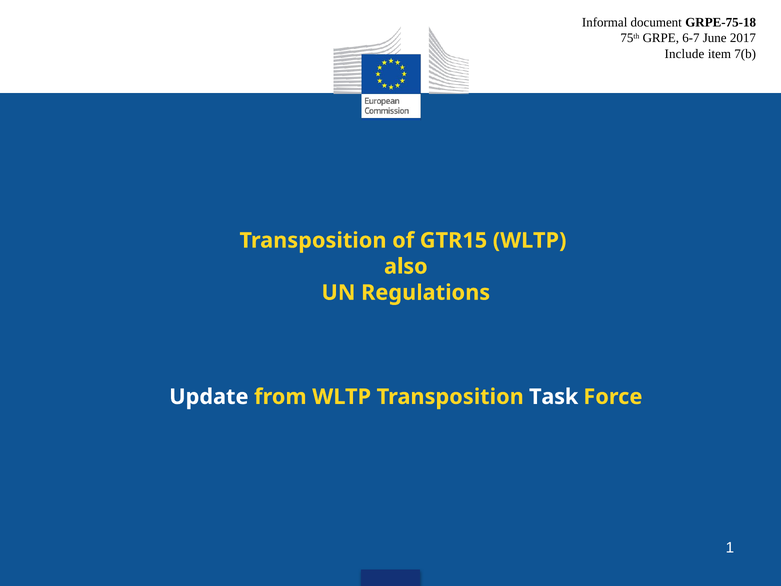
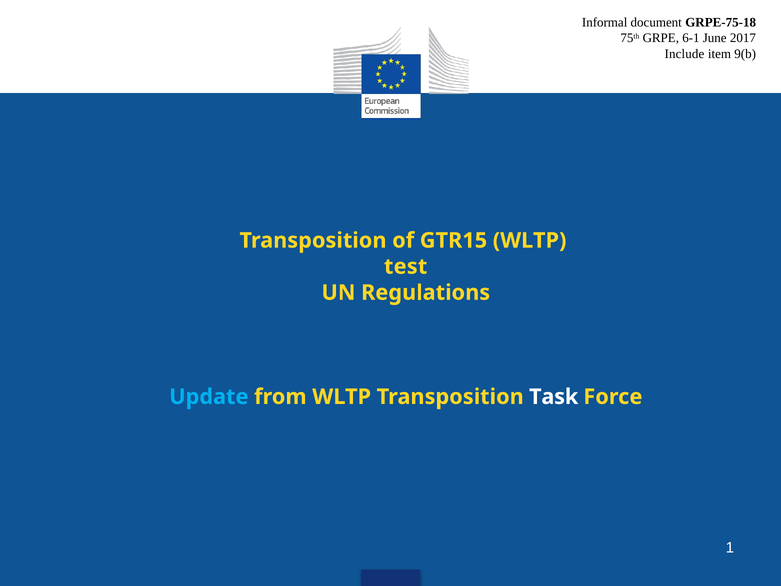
6-7: 6-7 -> 6-1
7(b: 7(b -> 9(b
also: also -> test
Update colour: white -> light blue
